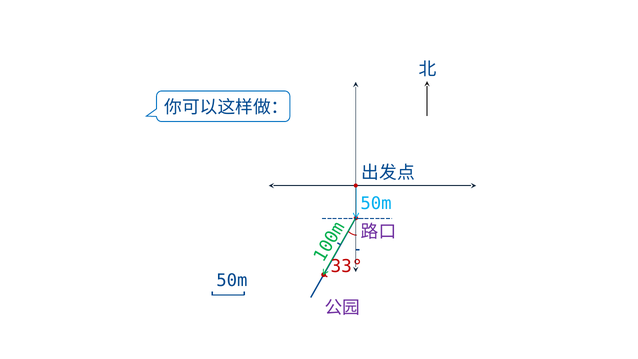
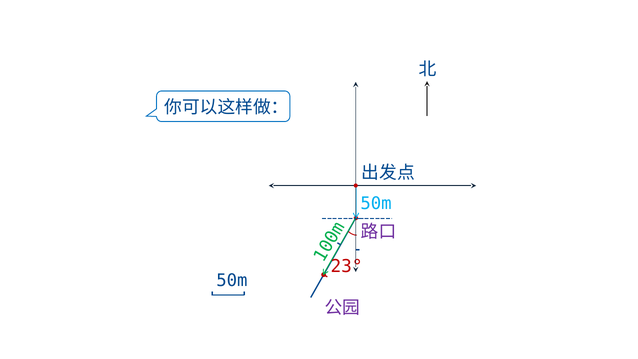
33°: 33° -> 23°
